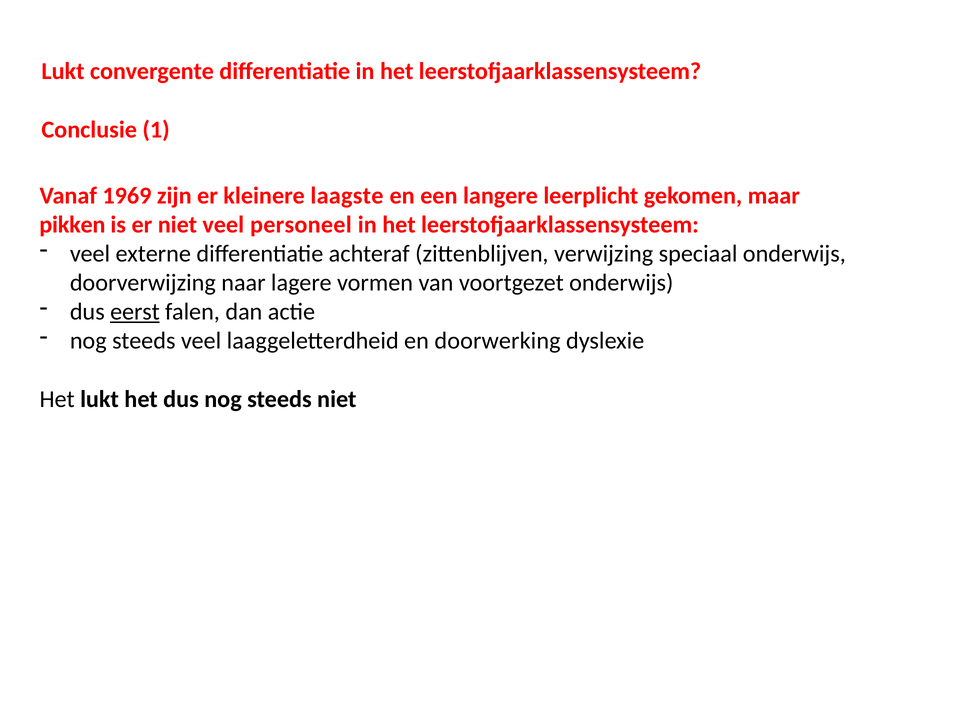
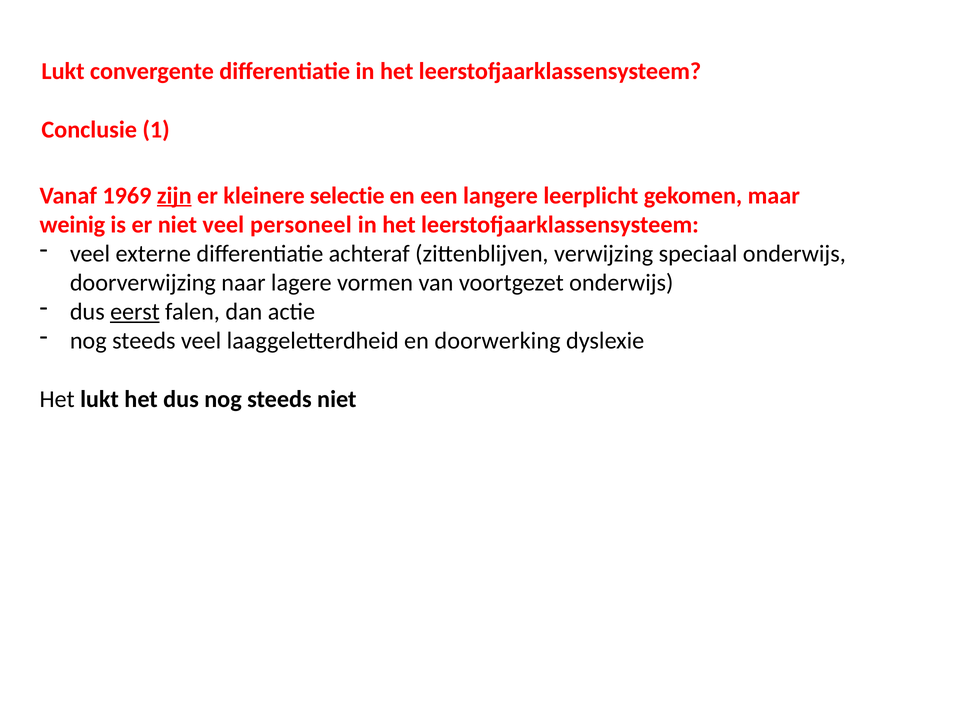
zijn underline: none -> present
laagste: laagste -> selectie
pikken: pikken -> weinig
